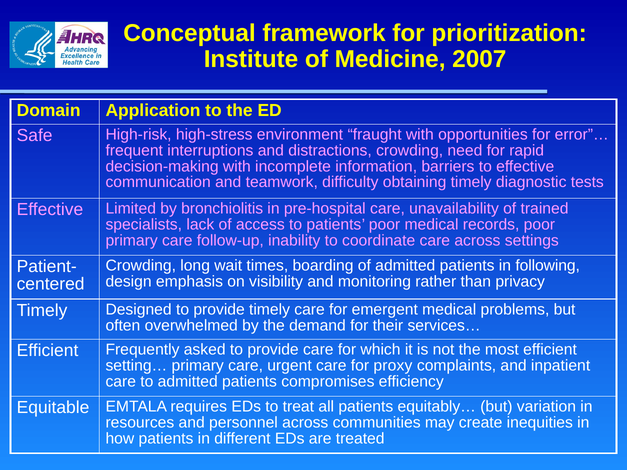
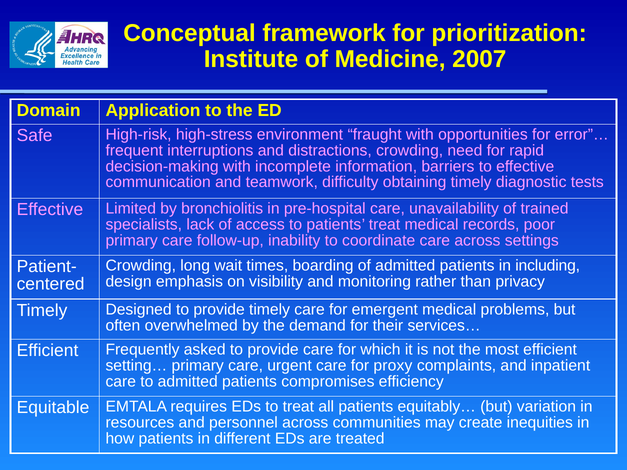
patients poor: poor -> treat
following: following -> including
